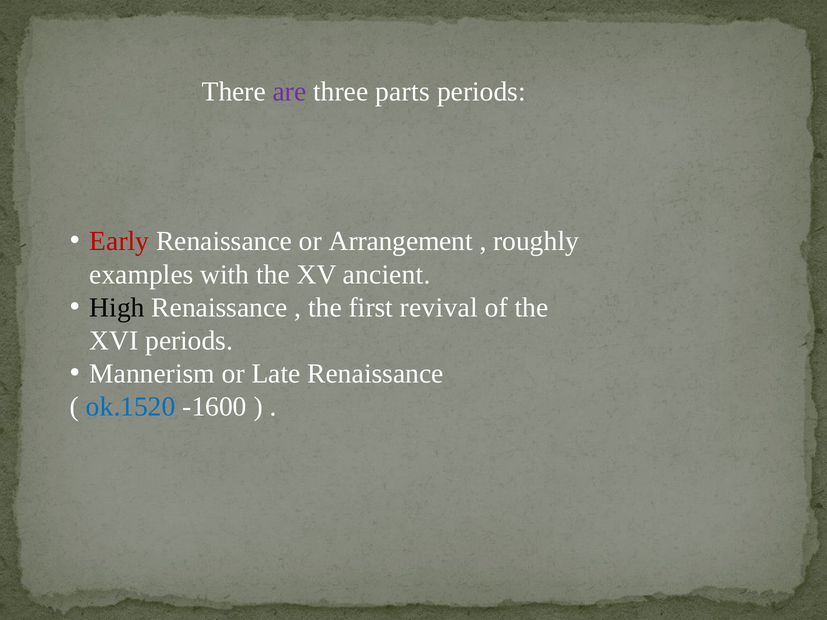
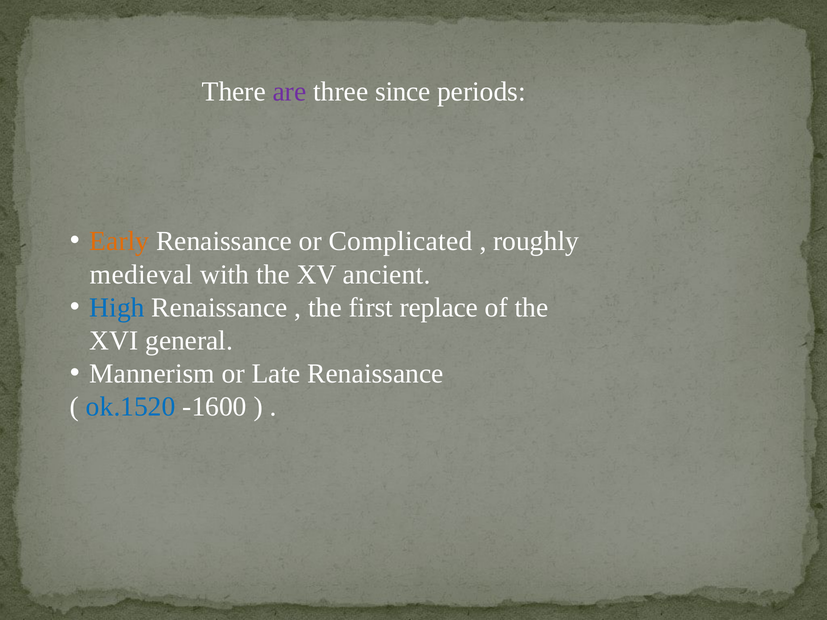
parts: parts -> since
Early colour: red -> orange
Arrangement: Arrangement -> Complicated
examples: examples -> medieval
High colour: black -> blue
revival: revival -> replace
XVI periods: periods -> general
